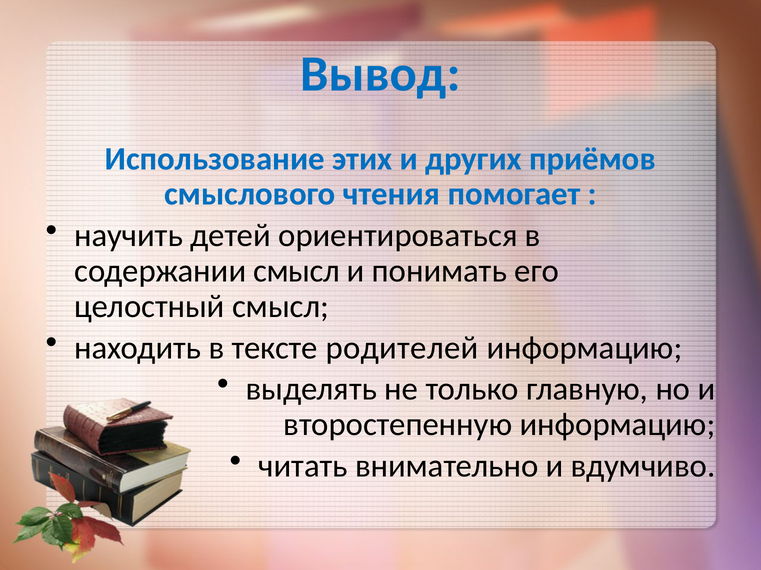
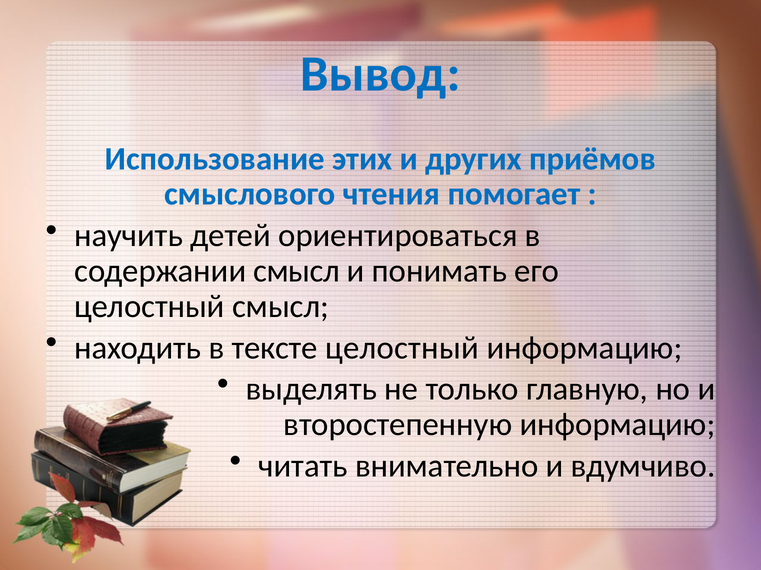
тексте родителей: родителей -> целостный
